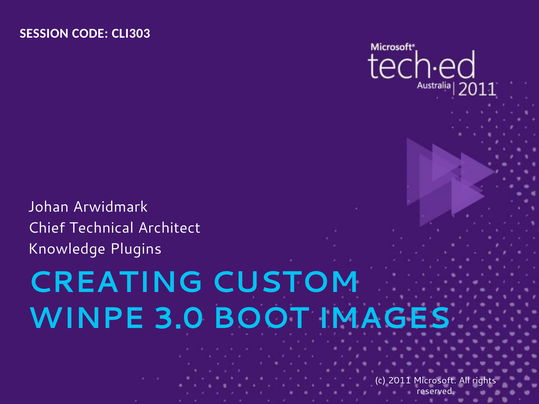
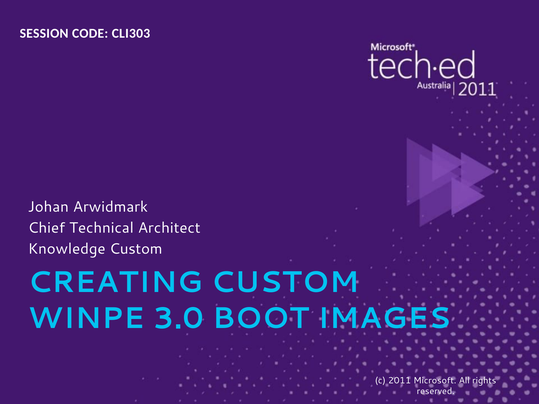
Knowledge Plugins: Plugins -> Custom
